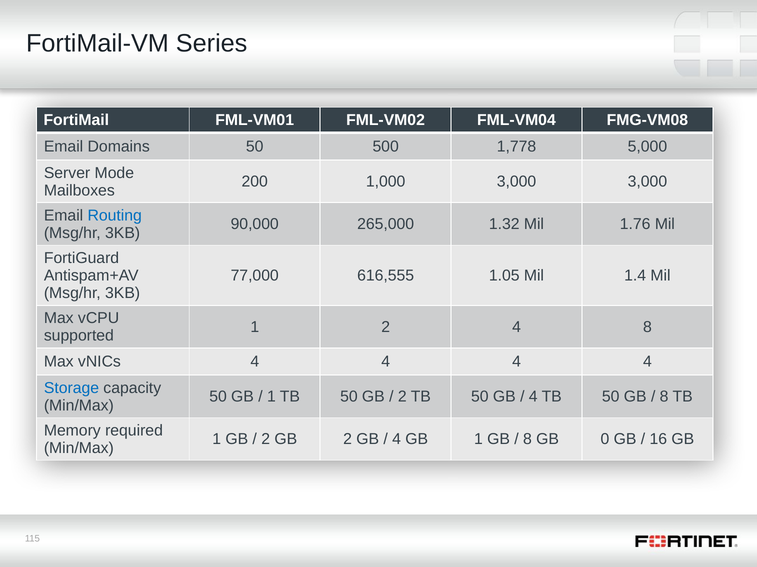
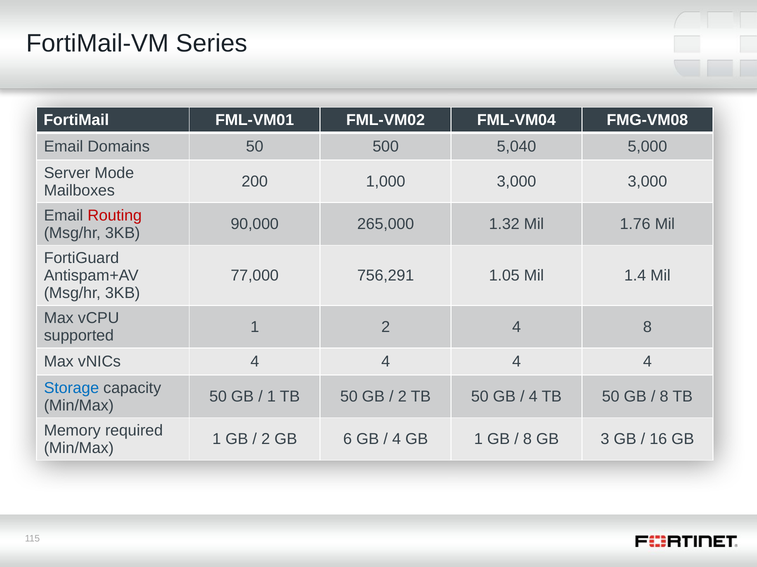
1,778: 1,778 -> 5,040
Routing colour: blue -> red
616,555: 616,555 -> 756,291
GB 2: 2 -> 6
0: 0 -> 3
